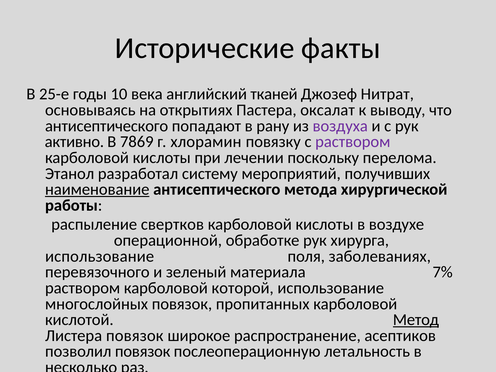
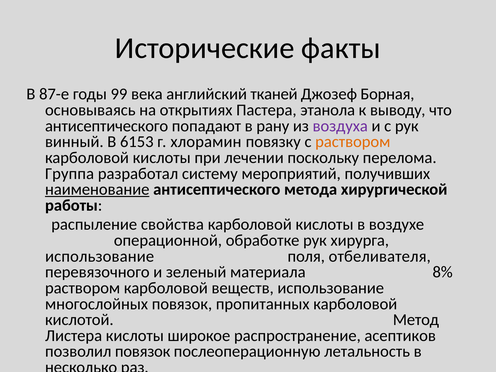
25-е: 25-е -> 87-е
10: 10 -> 99
Нитрат: Нитрат -> Борная
оксалат: оксалат -> этанола
активно: активно -> винный
7869: 7869 -> 6153
раствором at (353, 142) colour: purple -> orange
Этанол: Этанол -> Группа
свертков: свертков -> свойства
заболеваниях: заболеваниях -> отбеливателя
7%: 7% -> 8%
которой: которой -> веществ
Метод underline: present -> none
Листера повязок: повязок -> кислоты
